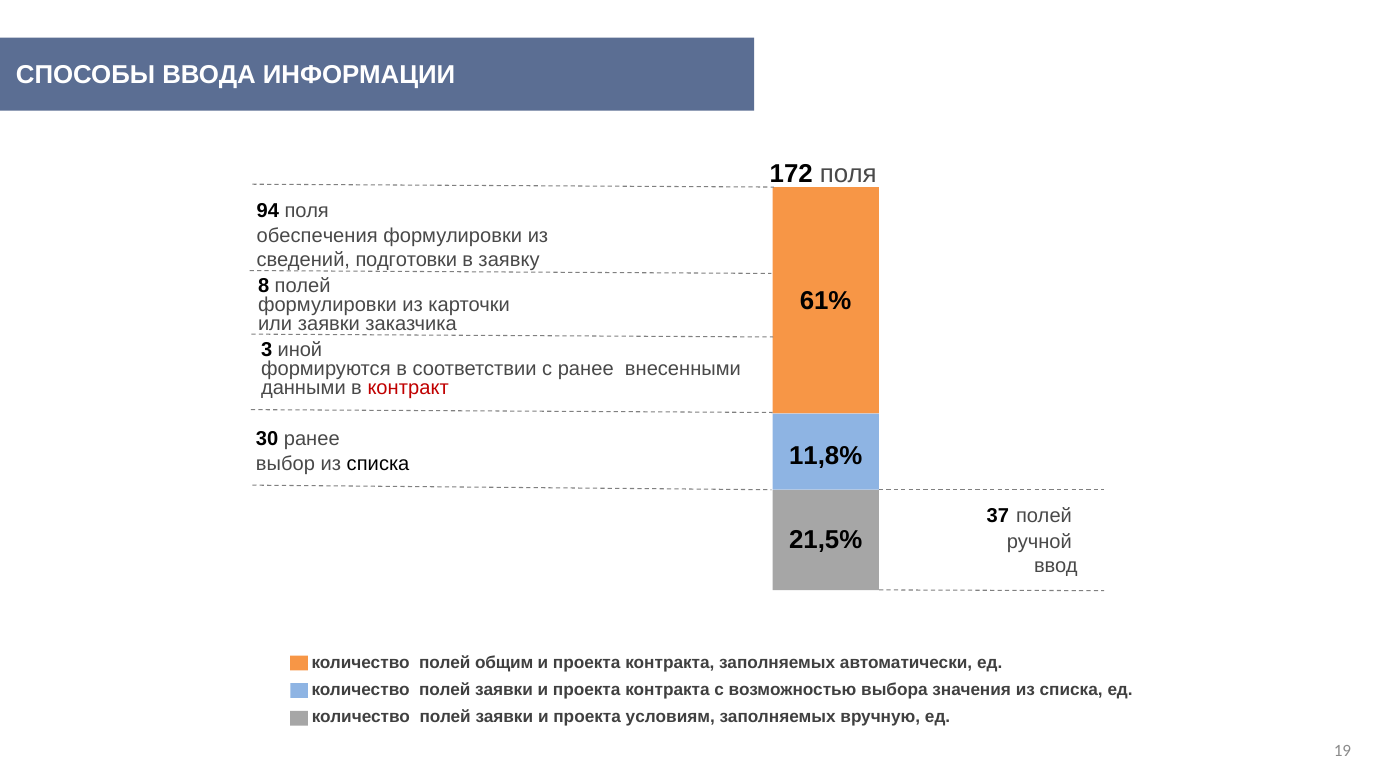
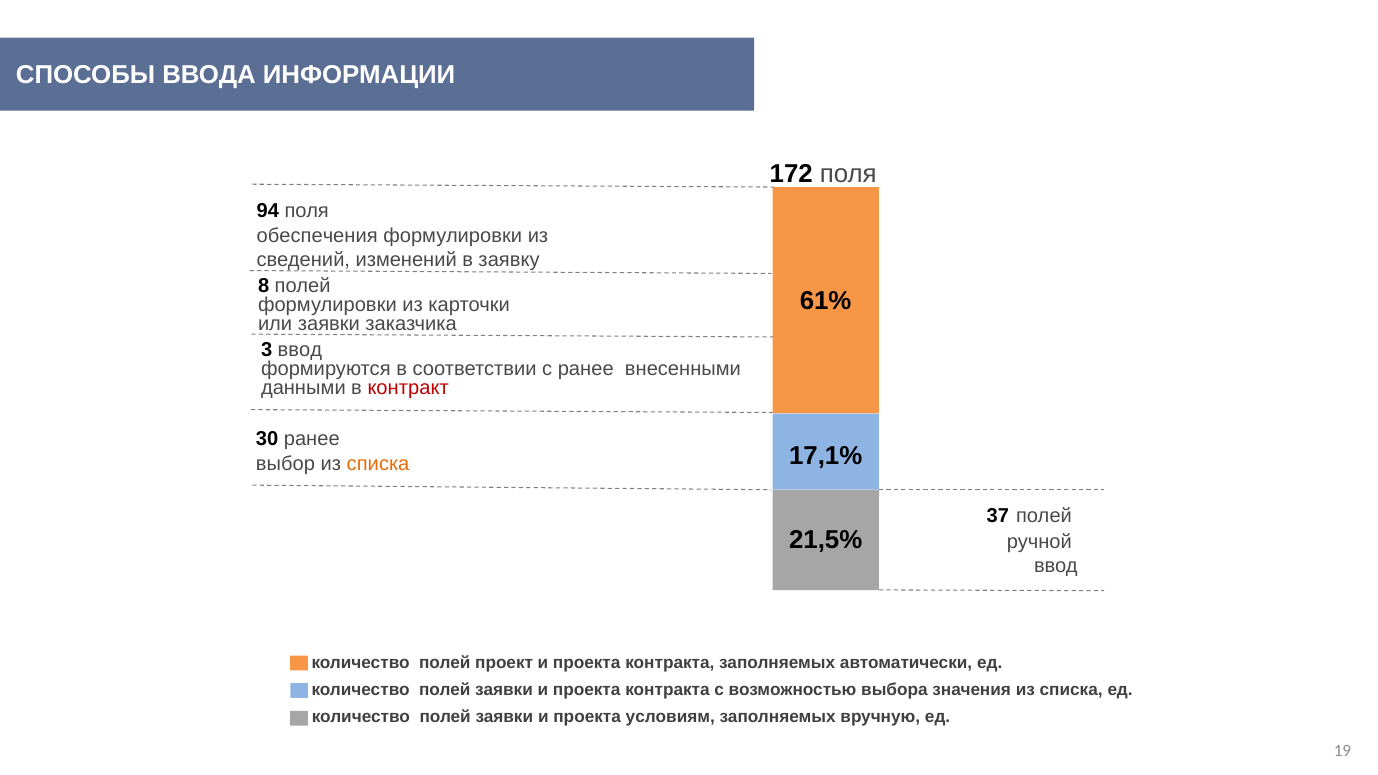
подготовки: подготовки -> изменений
3 иной: иной -> ввод
11,8%: 11,8% -> 17,1%
списка at (378, 463) colour: black -> orange
общим: общим -> проект
